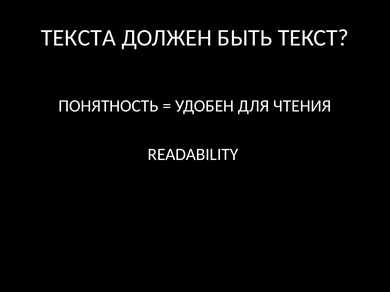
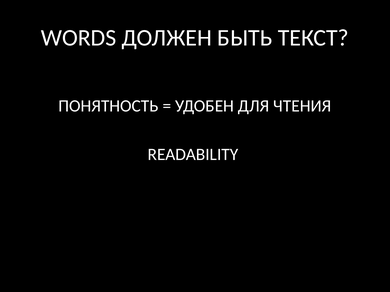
ТЕКСТА: ТЕКСТА -> WORDS
